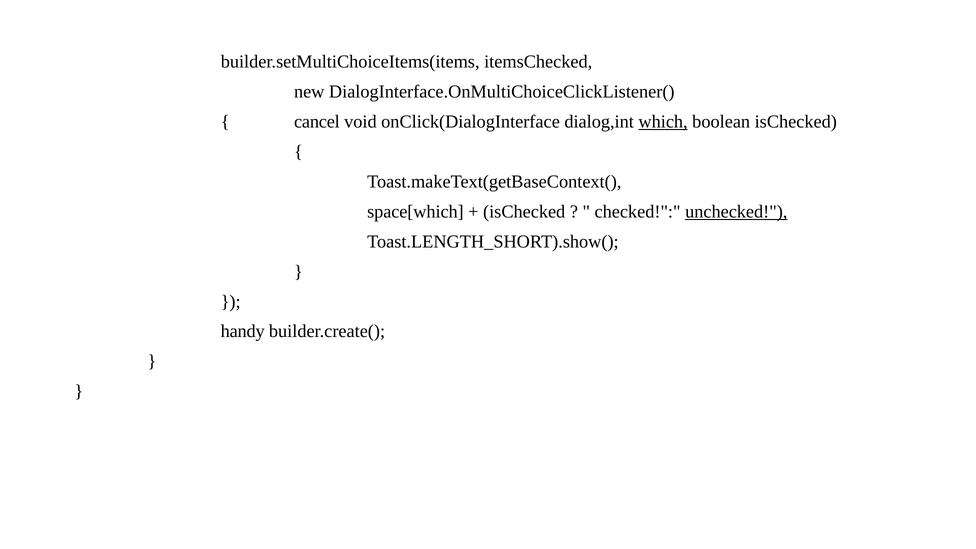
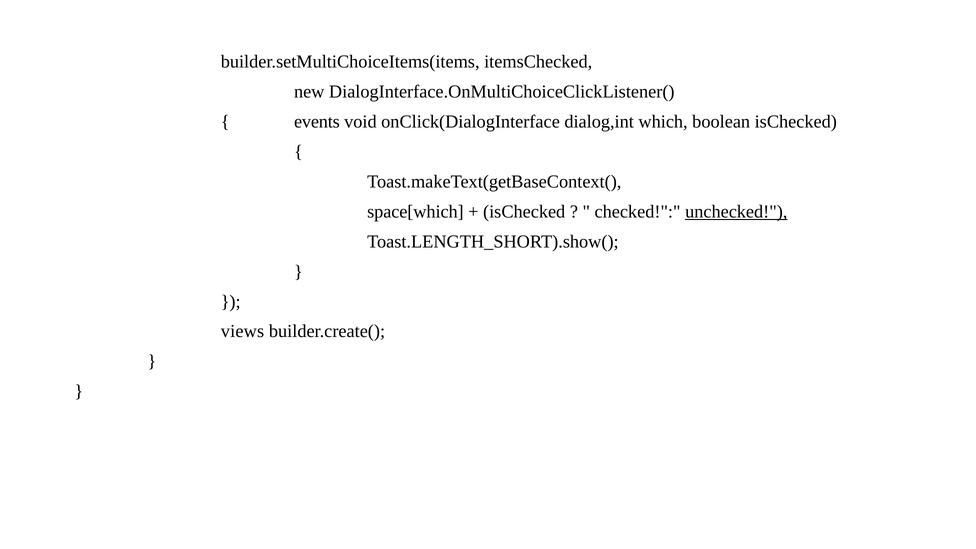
cancel: cancel -> events
which underline: present -> none
handy: handy -> views
